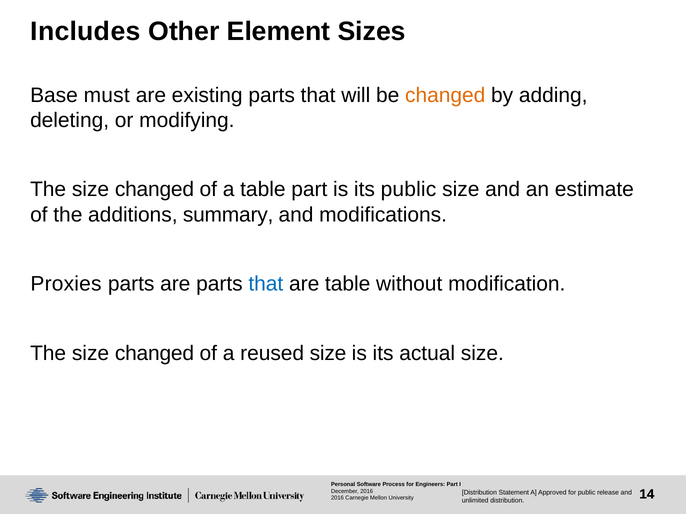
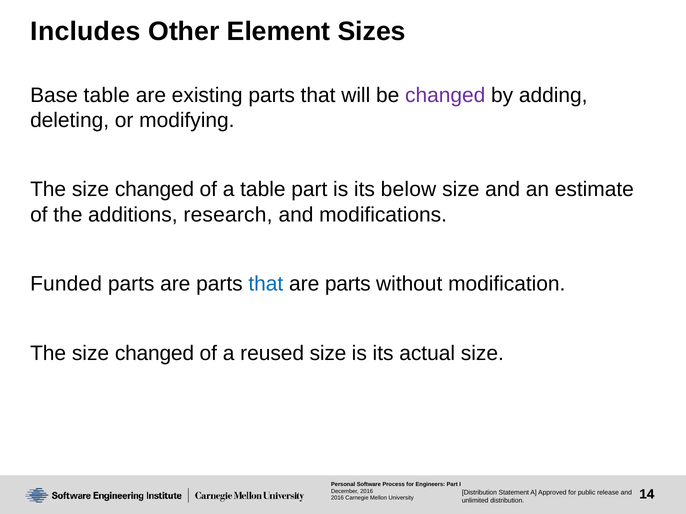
Base must: must -> table
changed at (445, 95) colour: orange -> purple
its public: public -> below
summary: summary -> research
Proxies: Proxies -> Funded
table at (348, 284): table -> parts
